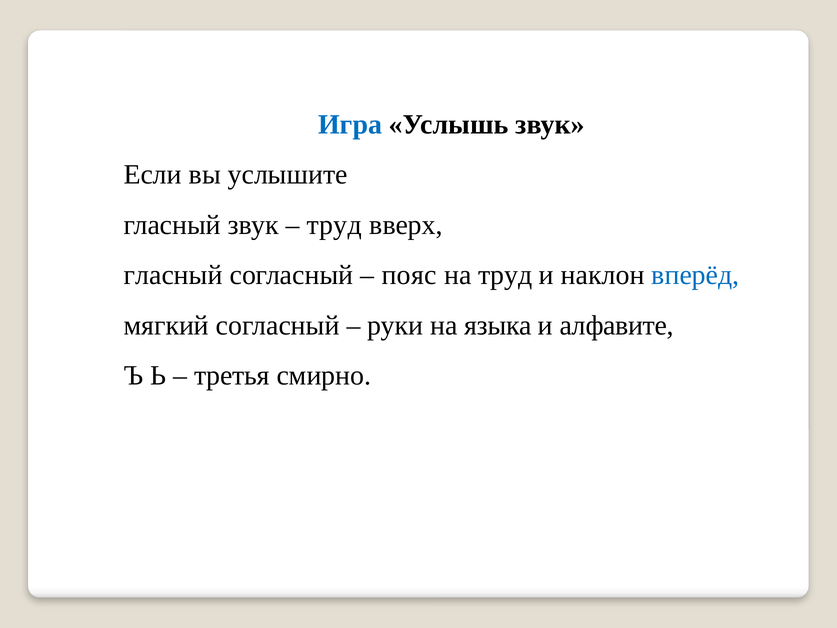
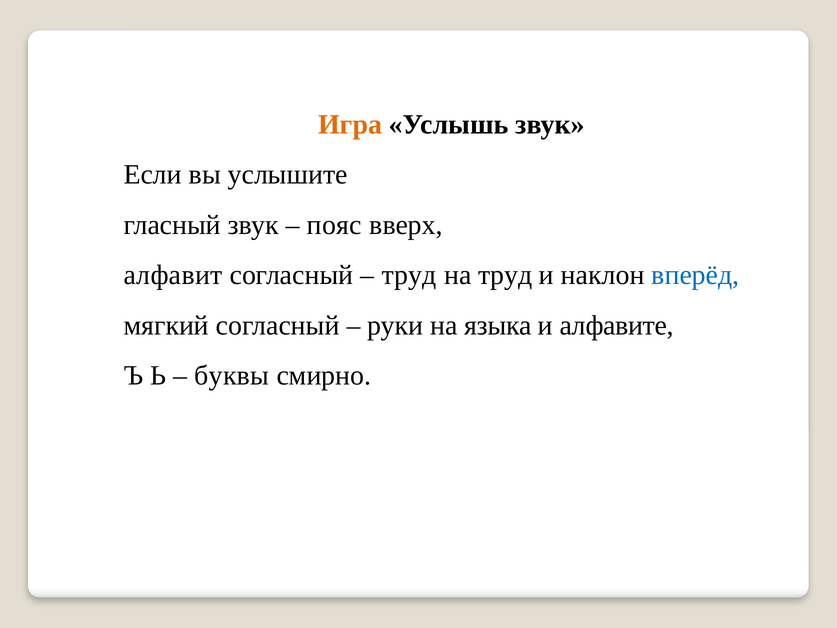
Игра colour: blue -> orange
труд at (334, 225): труд -> пояс
гласный at (173, 275): гласный -> алфавит
пояс at (409, 275): пояс -> труд
третья: третья -> буквы
